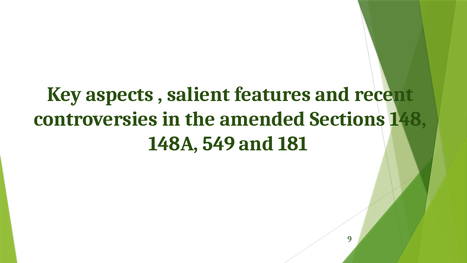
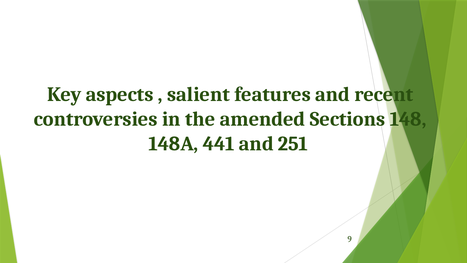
549: 549 -> 441
181: 181 -> 251
